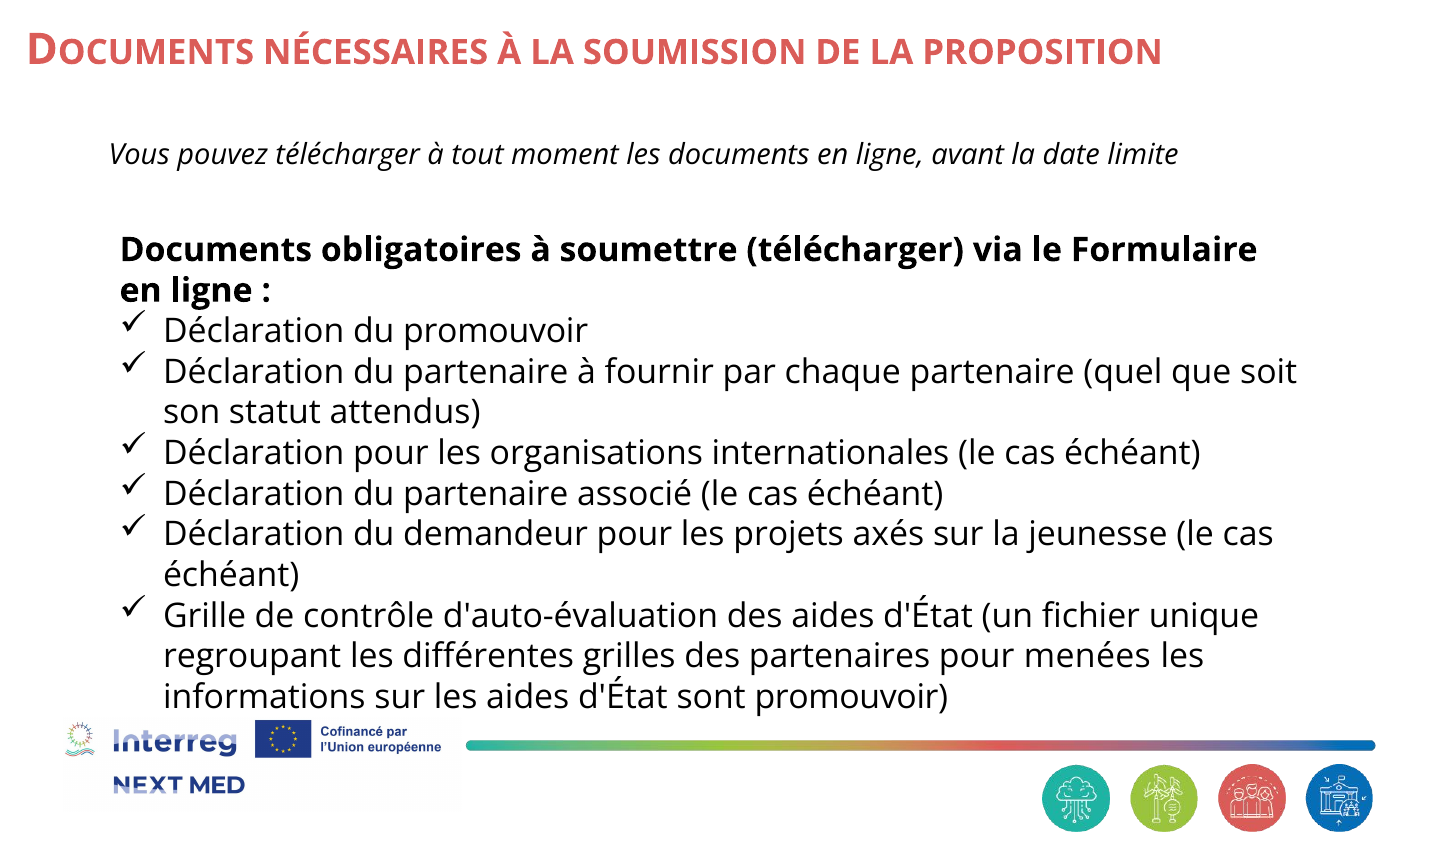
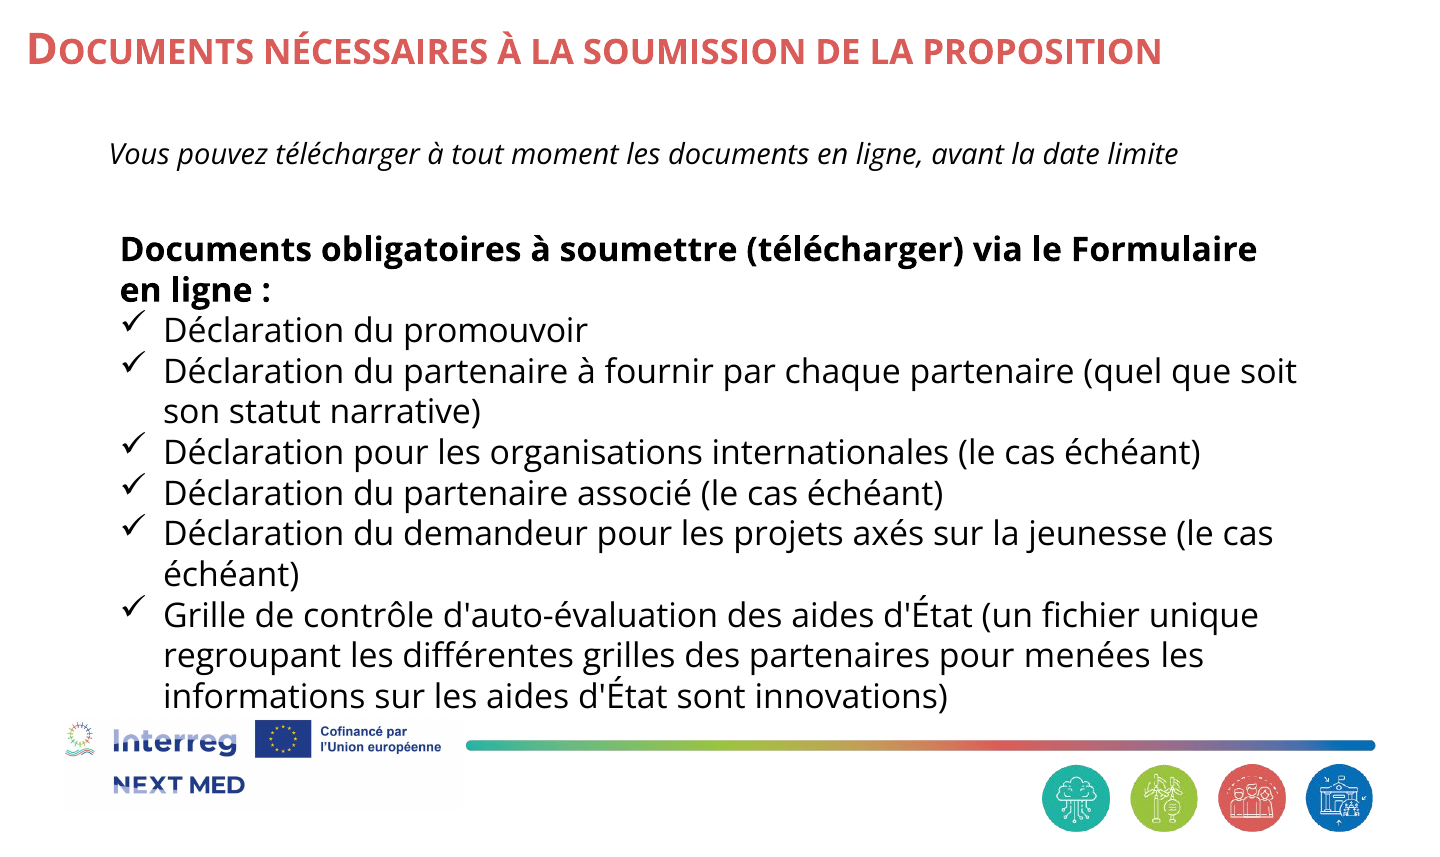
attendus: attendus -> narrative
sont promouvoir: promouvoir -> innovations
